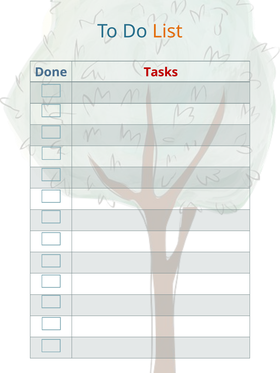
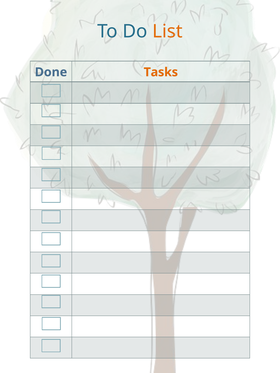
Tasks colour: red -> orange
